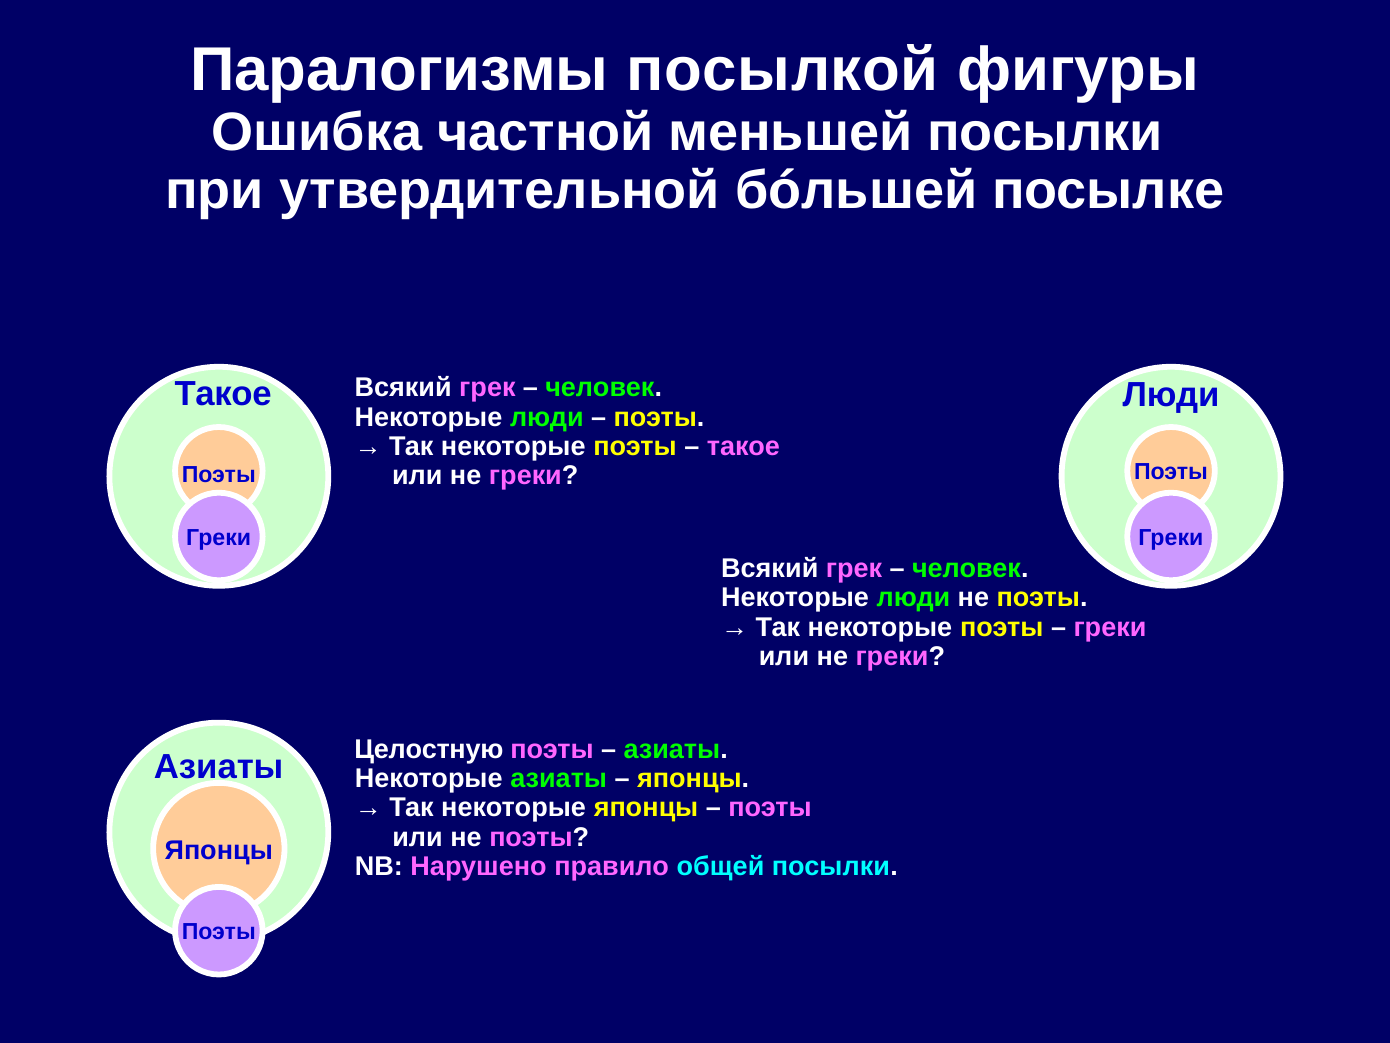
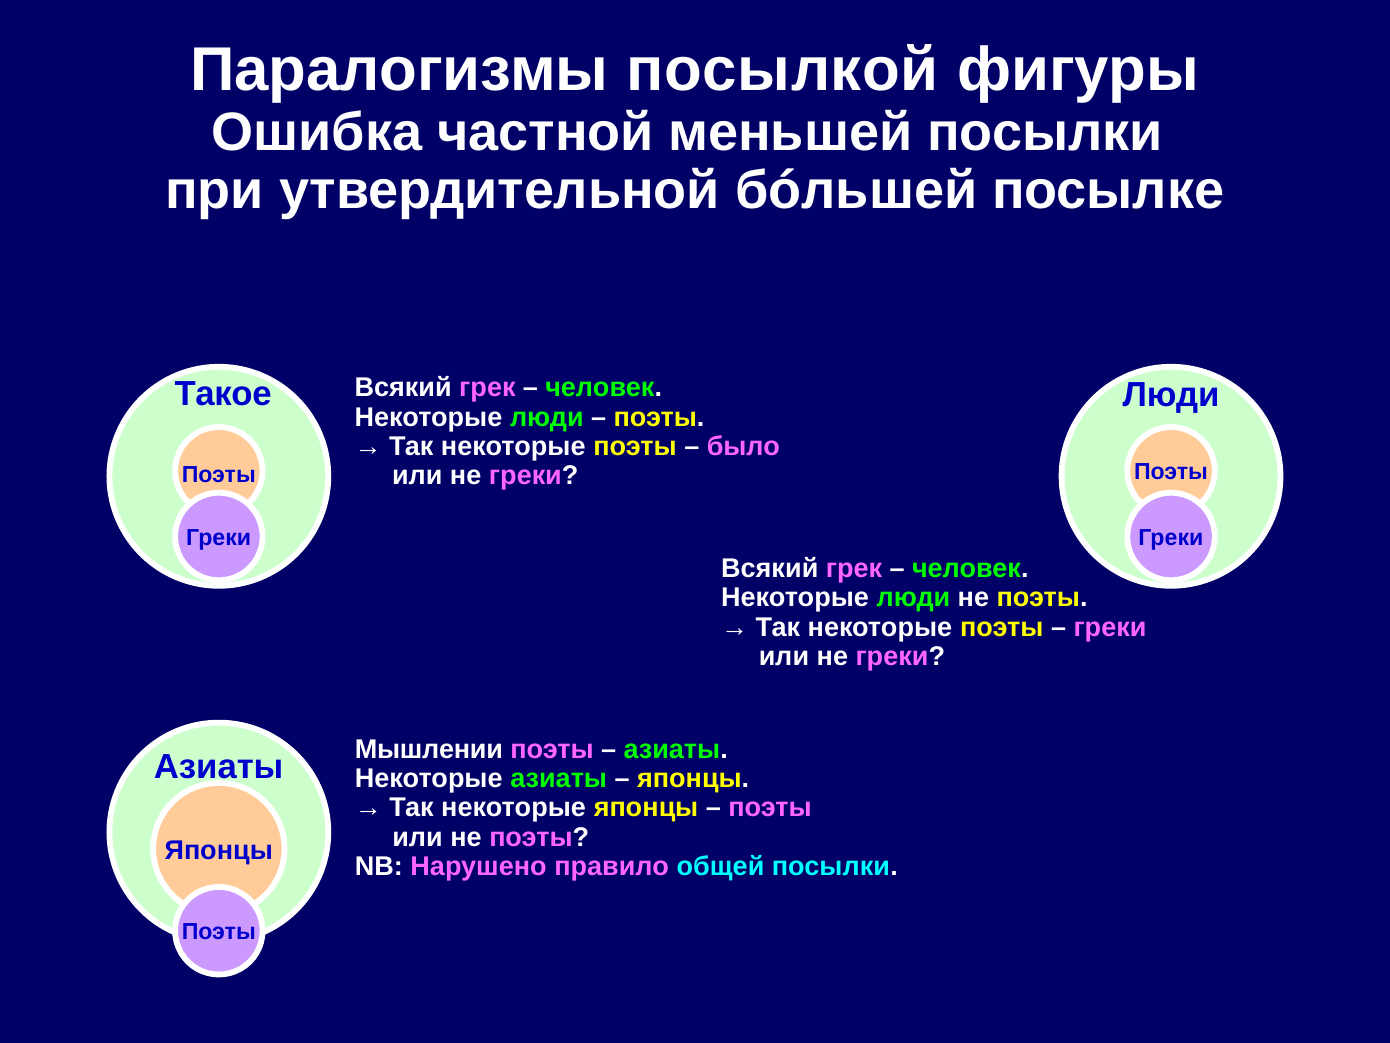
такое at (743, 446): такое -> было
Целостную: Целостную -> Мышлении
